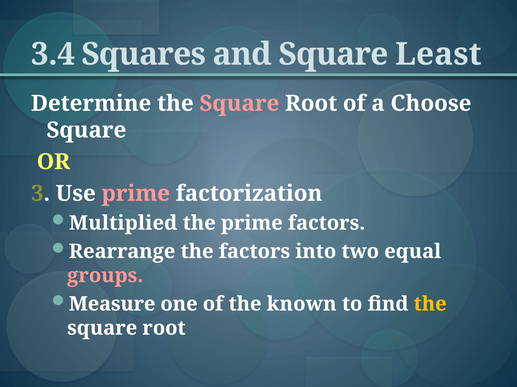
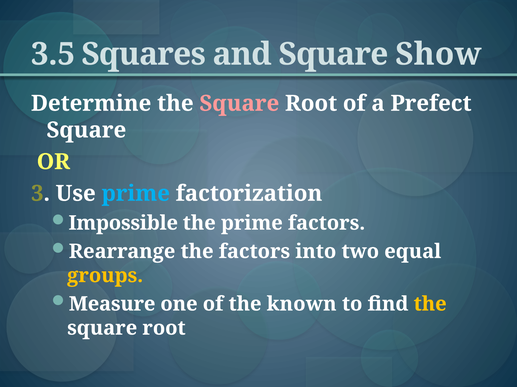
3.4: 3.4 -> 3.5
Least: Least -> Show
Choose: Choose -> Prefect
prime at (136, 194) colour: pink -> light blue
Multiplied: Multiplied -> Impossible
groups colour: pink -> yellow
